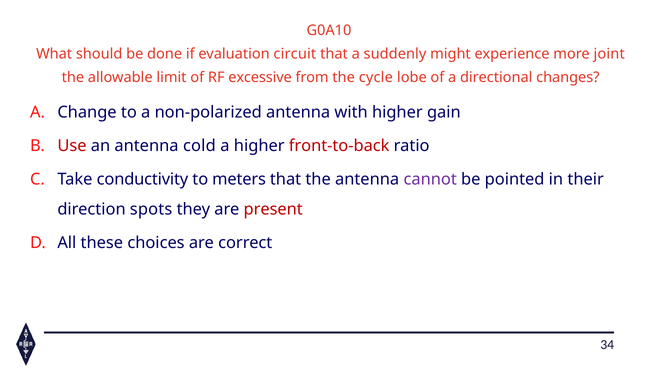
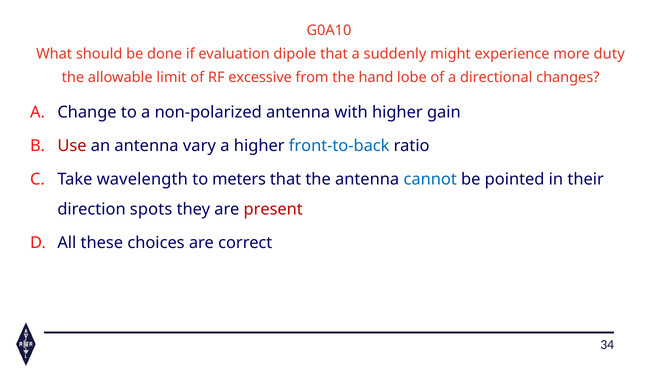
circuit: circuit -> dipole
joint: joint -> duty
cycle: cycle -> hand
cold: cold -> vary
front-to-back colour: red -> blue
conductivity: conductivity -> wavelength
cannot colour: purple -> blue
